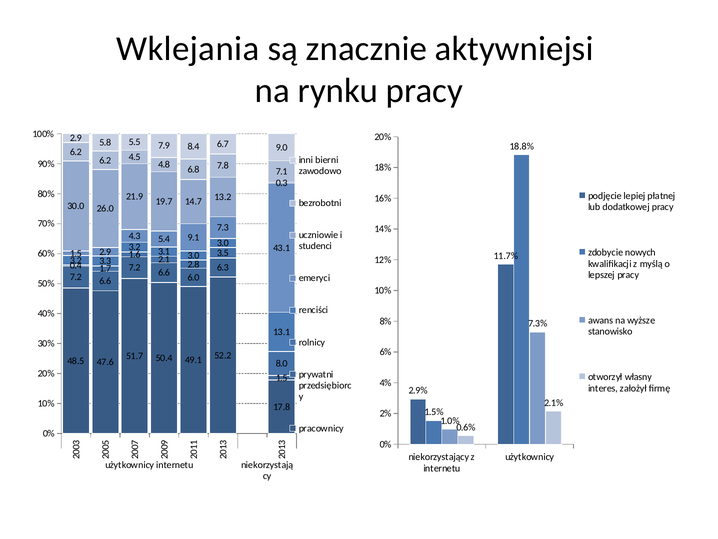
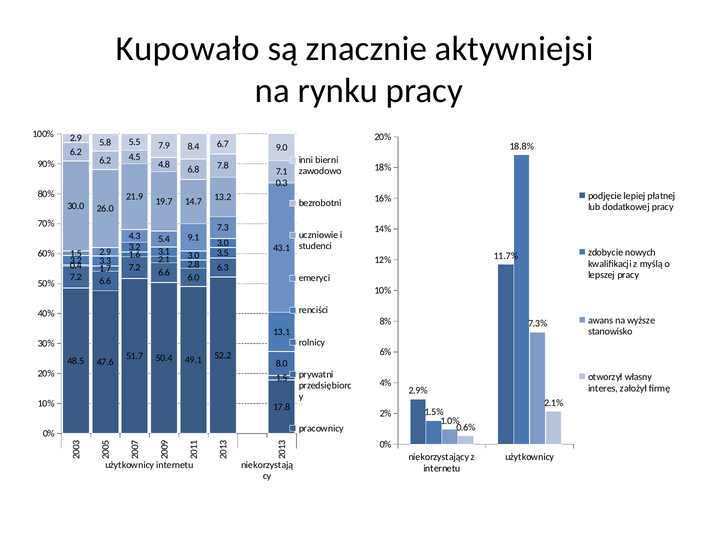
Wklejania: Wklejania -> Kupowało
